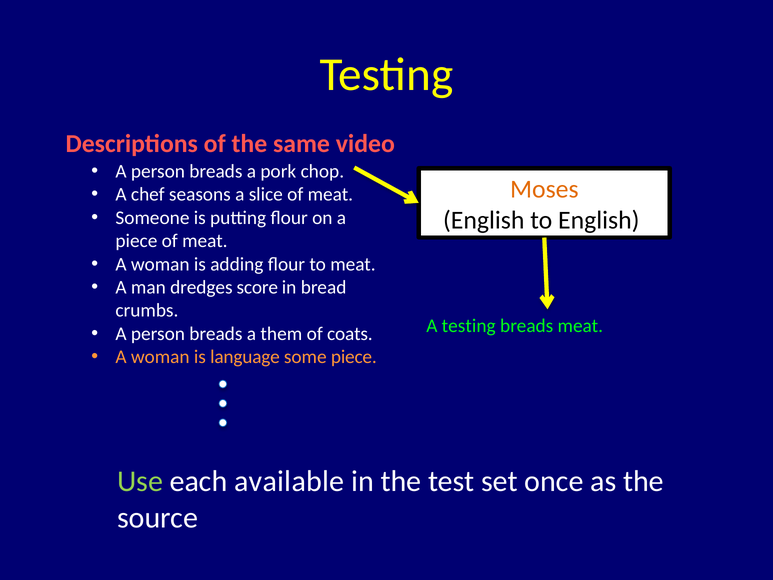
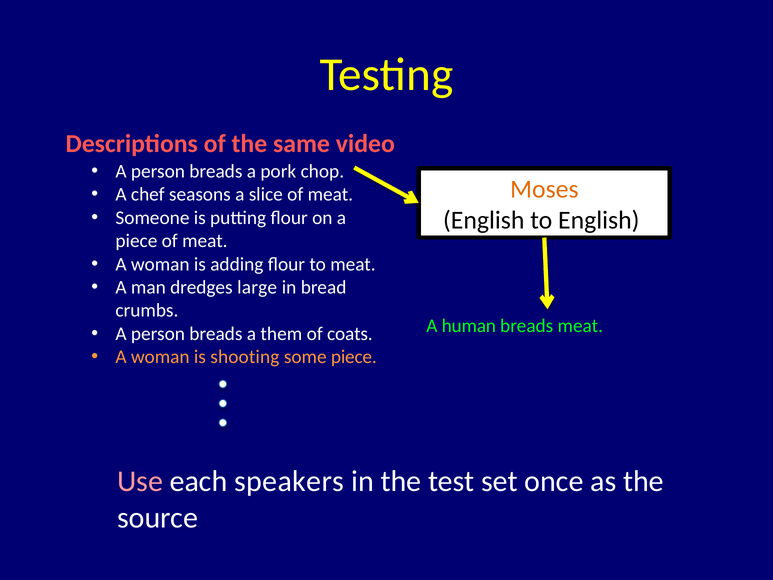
score: score -> large
A testing: testing -> human
language: language -> shooting
Use colour: light green -> pink
available: available -> speakers
